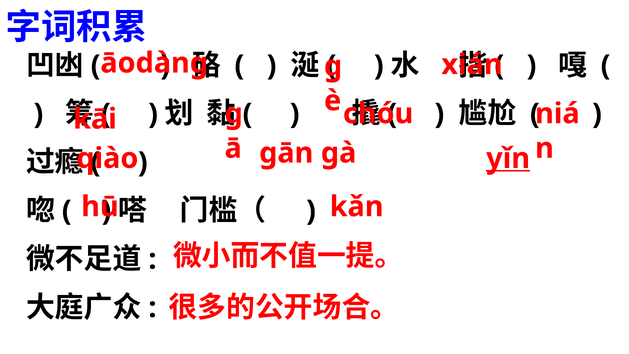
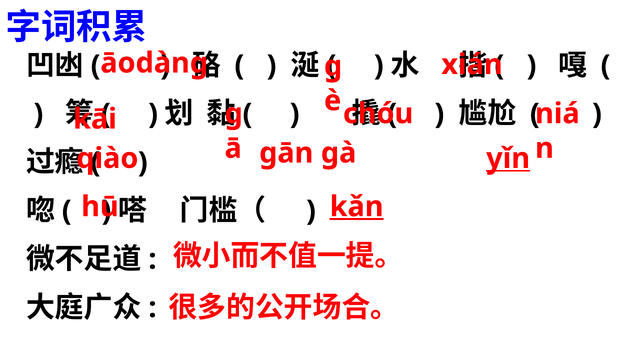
kǎn underline: none -> present
